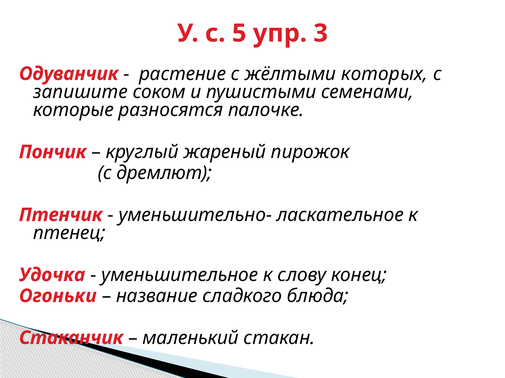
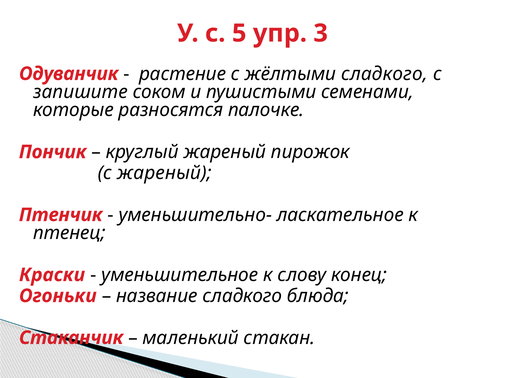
жёлтыми которых: которых -> сладкого
с дремлют: дремлют -> жареный
Удочка: Удочка -> Краски
